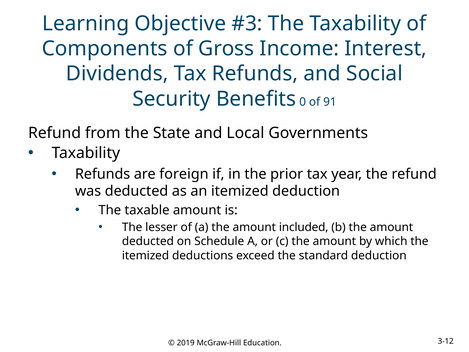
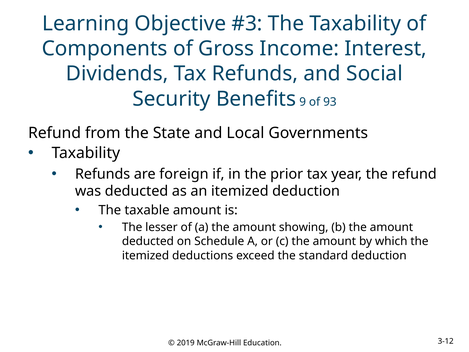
0: 0 -> 9
91: 91 -> 93
included: included -> showing
